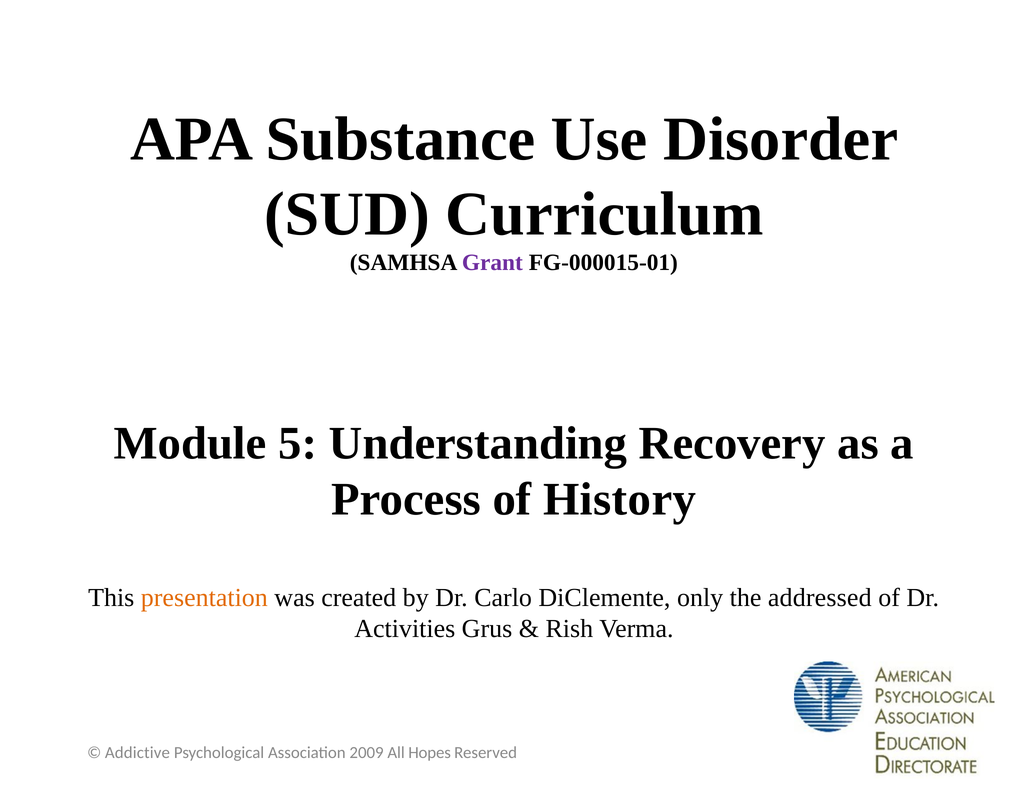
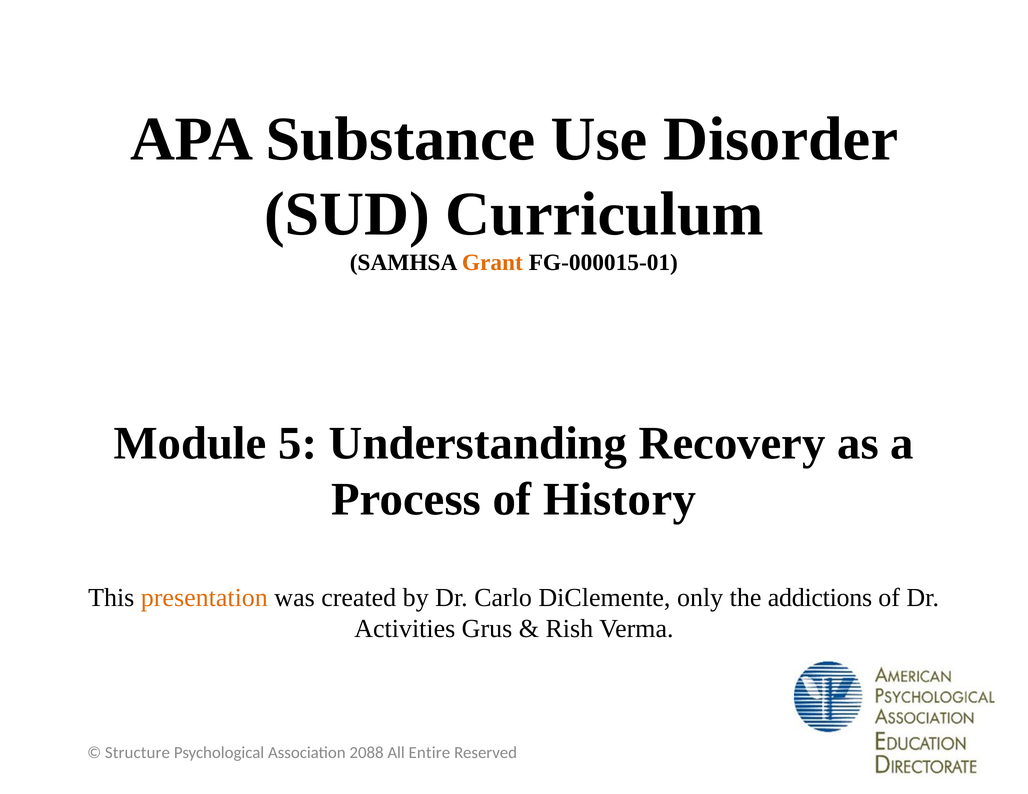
Grant colour: purple -> orange
addressed: addressed -> addictions
Addictive: Addictive -> Structure
2009: 2009 -> 2088
Hopes: Hopes -> Entire
